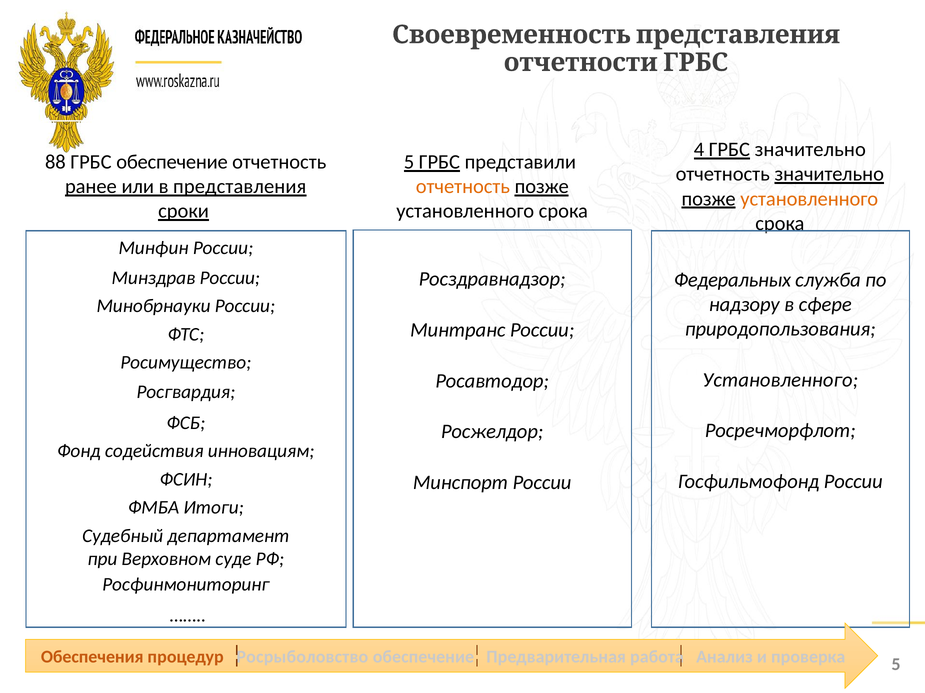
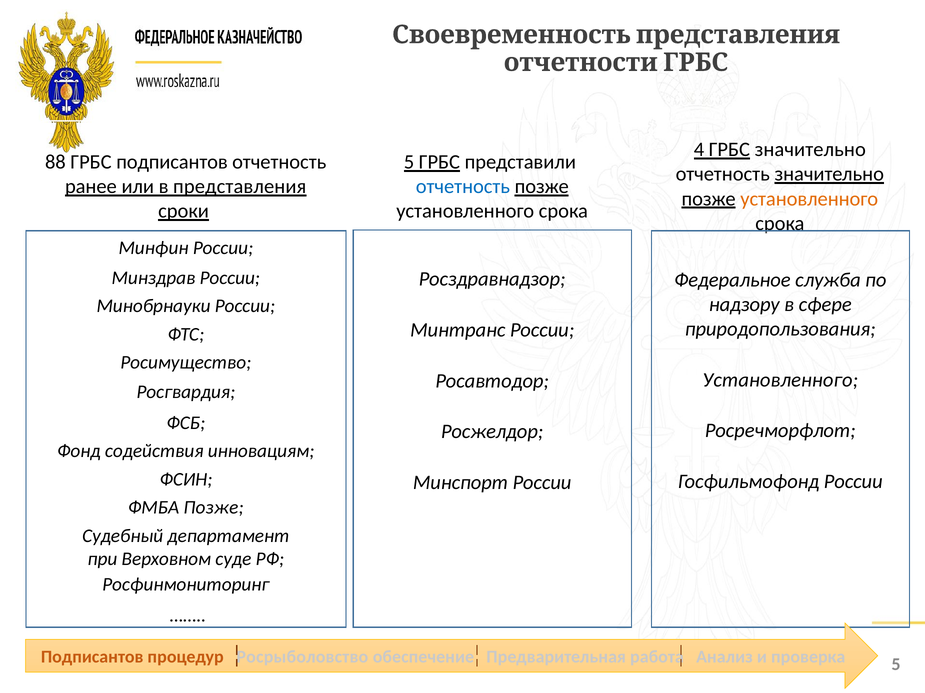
ГРБС обеспечение: обеспечение -> подписантов
отчетность at (463, 187) colour: orange -> blue
Федеральных: Федеральных -> Федеральное
ФМБА Итоги: Итоги -> Позже
Обеспечения at (92, 658): Обеспечения -> Подписантов
